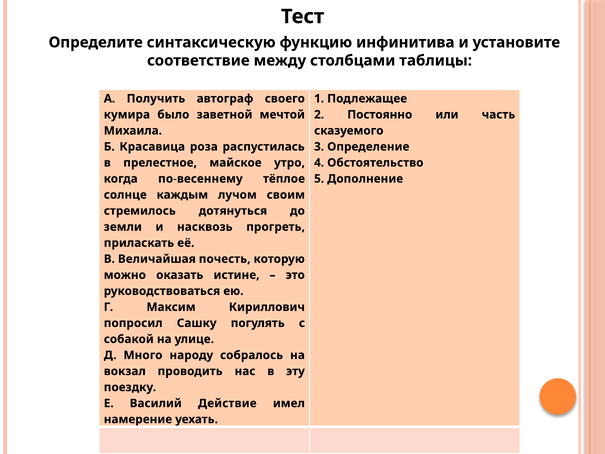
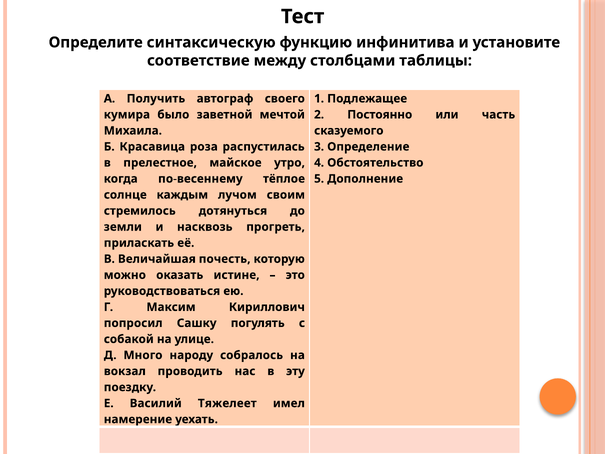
Действие: Действие -> Тяжелеет
